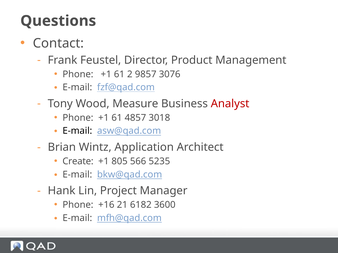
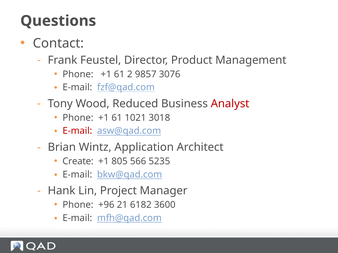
Measure: Measure -> Reduced
4857: 4857 -> 1021
E-mail at (77, 131) colour: black -> red
+16: +16 -> +96
